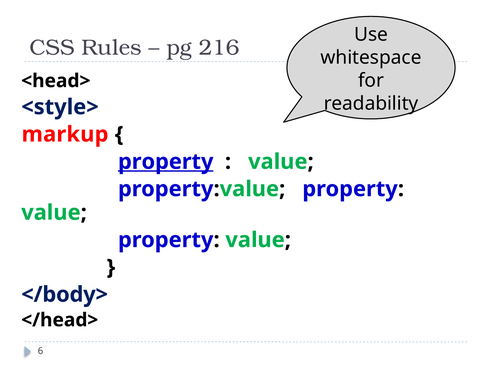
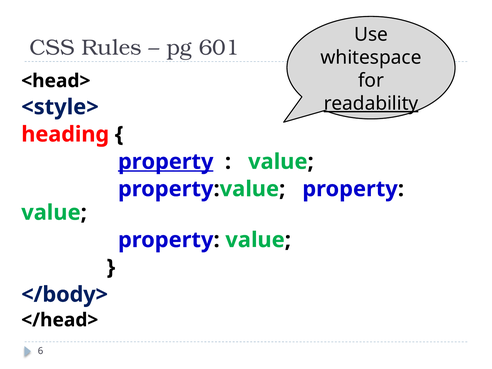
216: 216 -> 601
readability underline: none -> present
markup: markup -> heading
